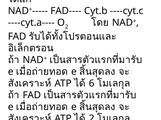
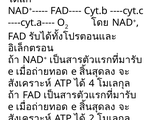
6: 6 -> 4
